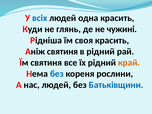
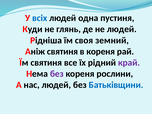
одна красить: красить -> пустиня
не чужині: чужині -> людей
своя красить: красить -> земний
в рідний: рідний -> кореня
край colour: orange -> purple
без at (57, 74) colour: blue -> purple
